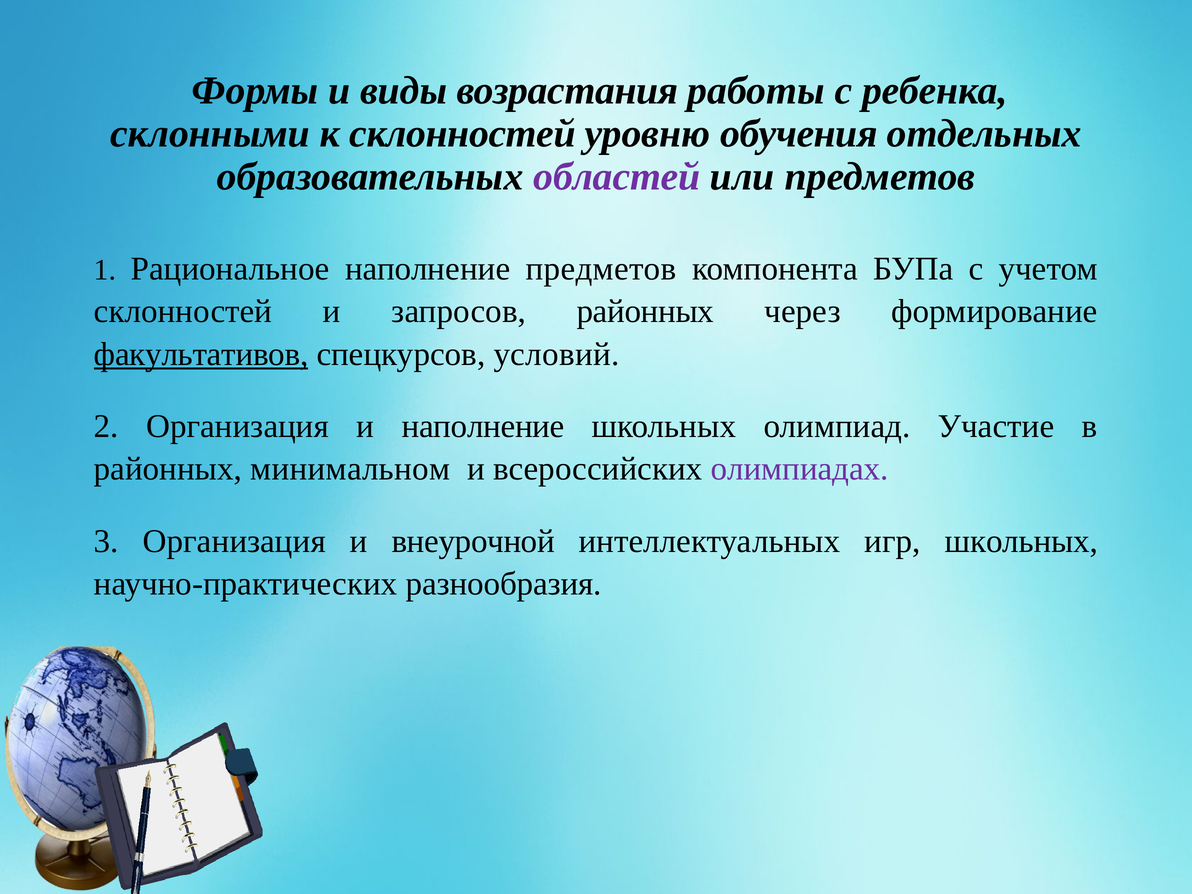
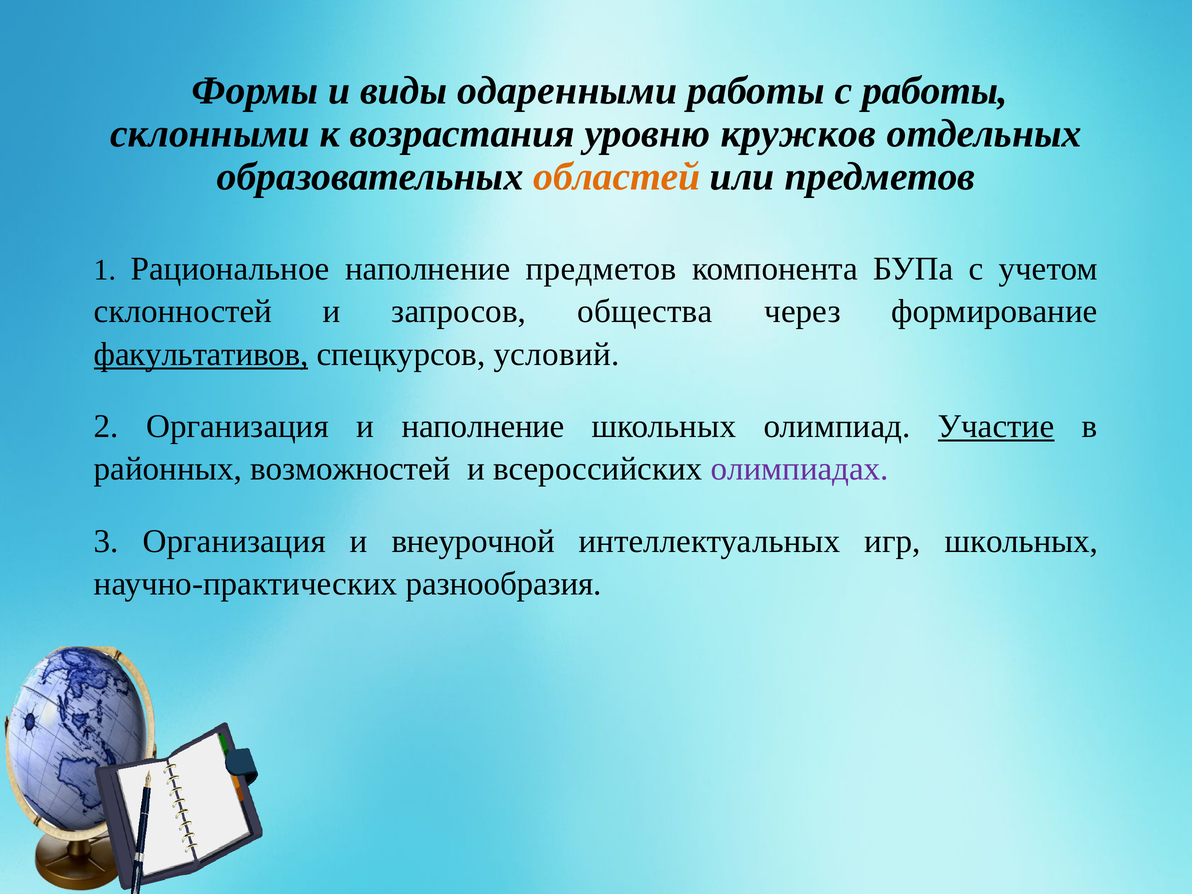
возрастания: возрастания -> одаренными
с ребенка: ребенка -> работы
к склонностей: склонностей -> возрастания
обучения: обучения -> кружков
областей colour: purple -> orange
запросов районных: районных -> общества
Участие underline: none -> present
минимальном: минимальном -> возможностей
